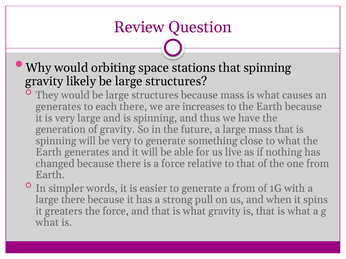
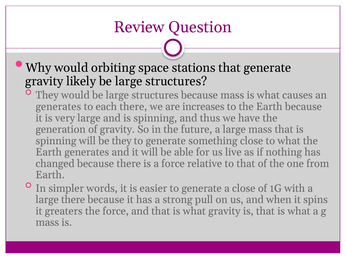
that spinning: spinning -> generate
be very: very -> they
a from: from -> close
what at (47, 223): what -> mass
